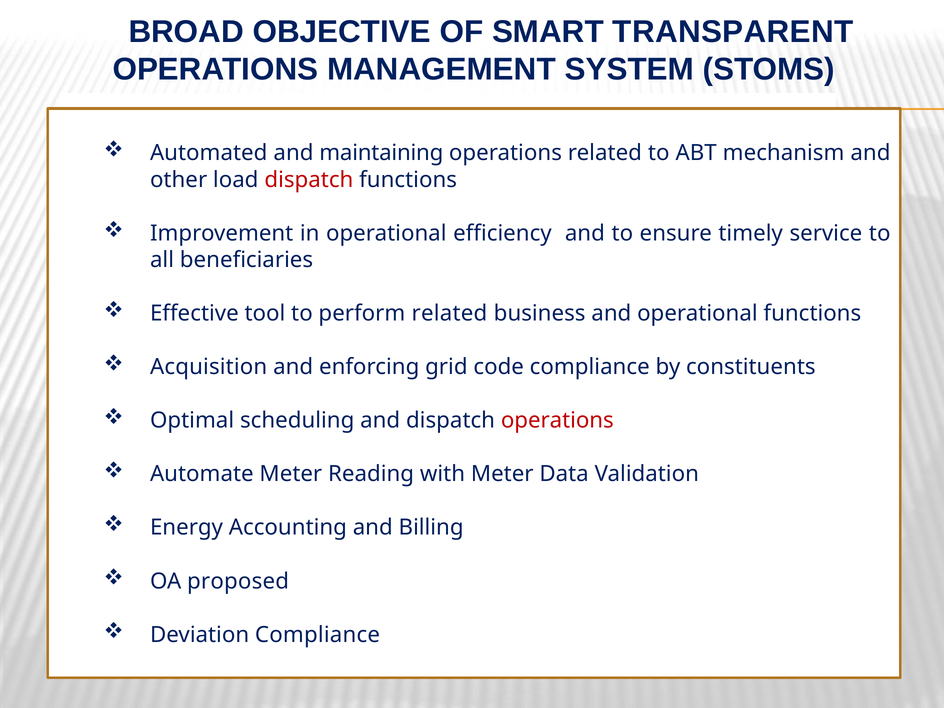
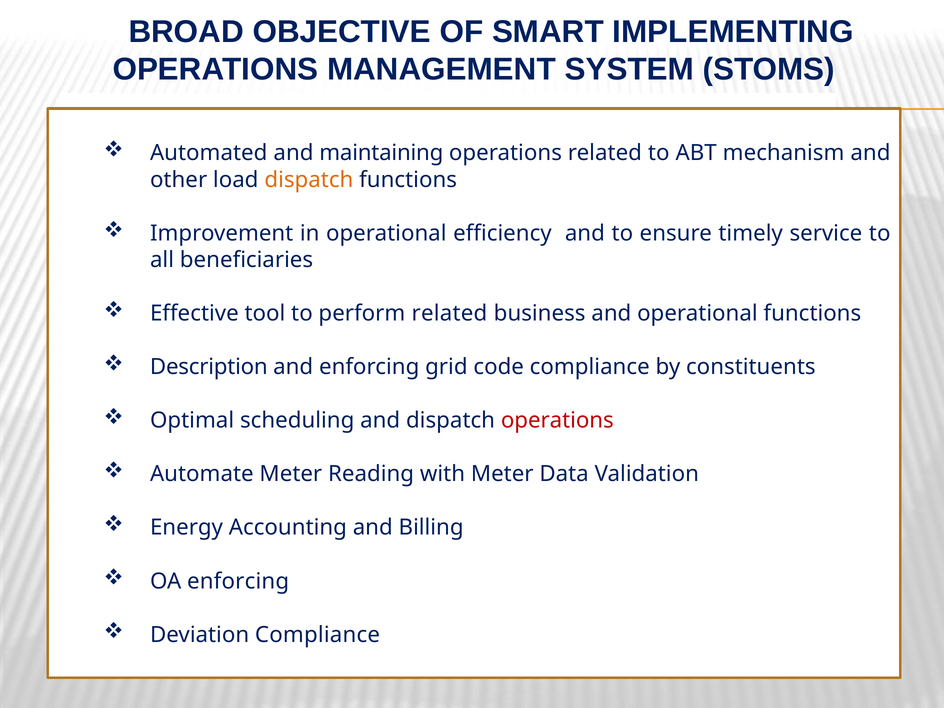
TRANSPARENT: TRANSPARENT -> IMPLEMENTING
dispatch at (309, 180) colour: red -> orange
Acquisition: Acquisition -> Description
OA proposed: proposed -> enforcing
